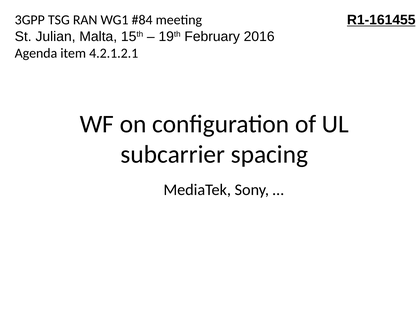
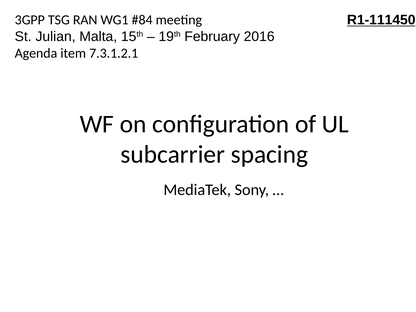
R1-161455: R1-161455 -> R1-111450
4.2.1.2.1: 4.2.1.2.1 -> 7.3.1.2.1
